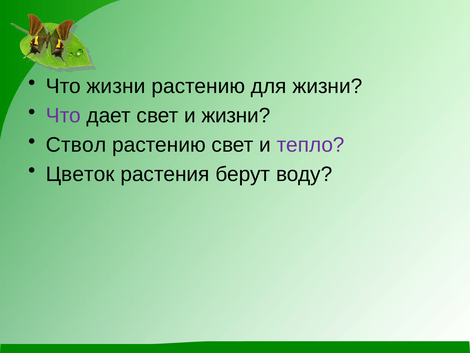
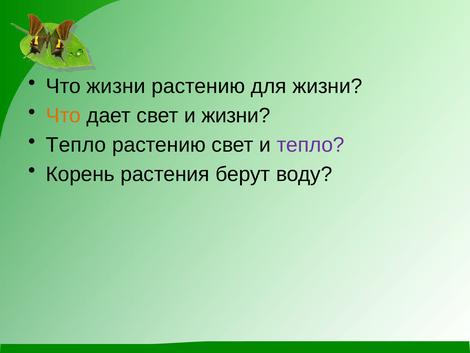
Что at (63, 115) colour: purple -> orange
Ствол at (76, 145): Ствол -> Тепло
Цветок: Цветок -> Корень
